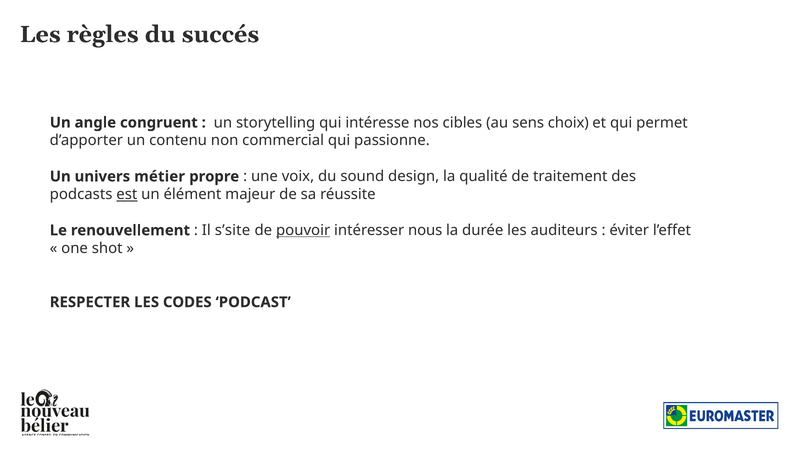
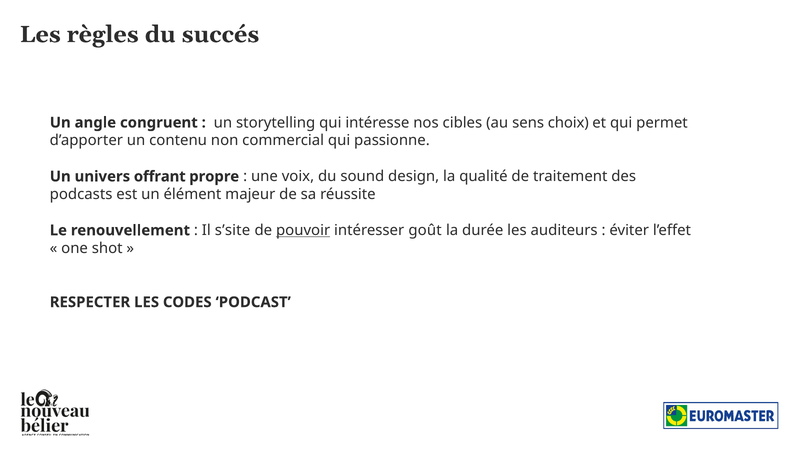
métier: métier -> offrant
est underline: present -> none
nous: nous -> goût
